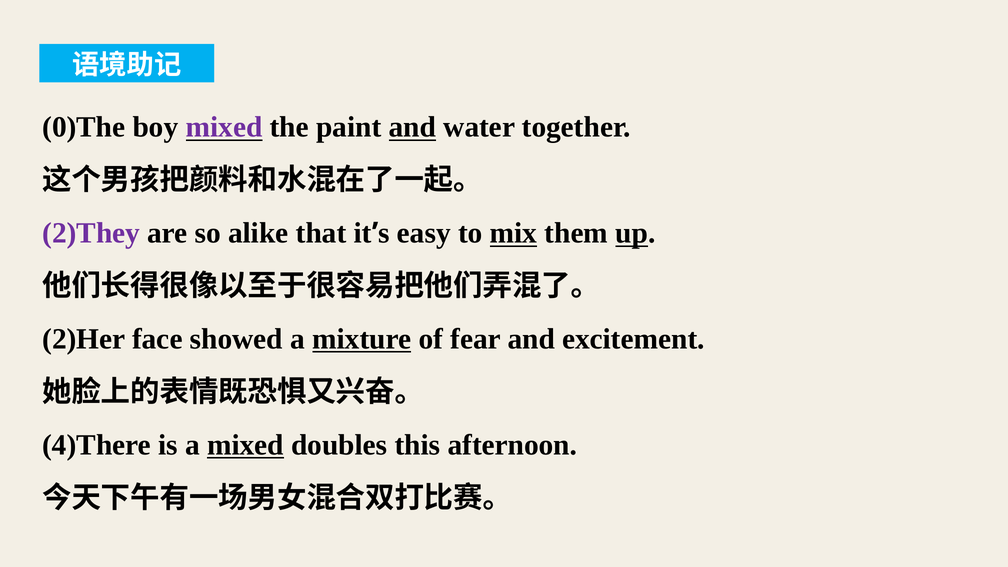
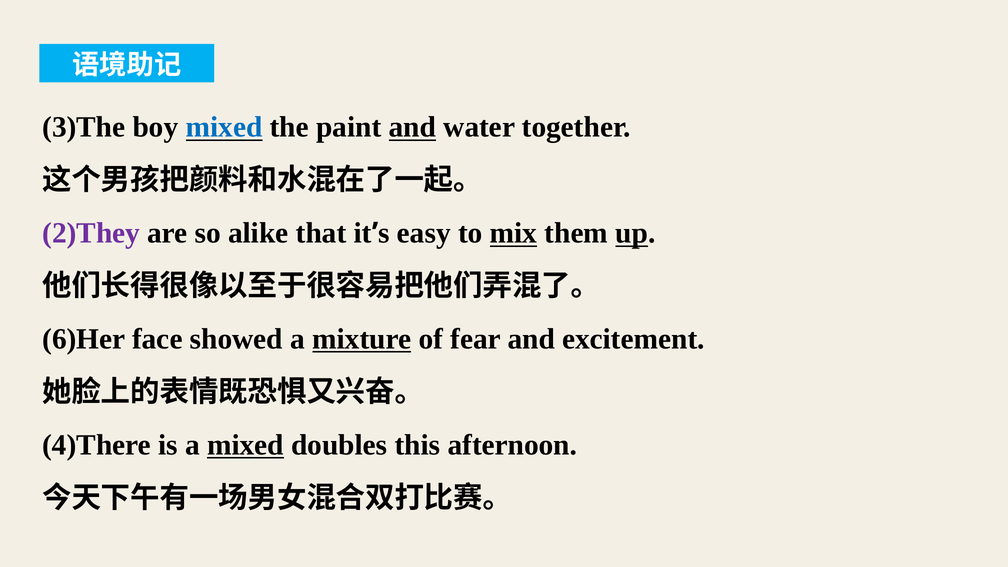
0)The: 0)The -> 3)The
mixed at (224, 127) colour: purple -> blue
2)Her: 2)Her -> 6)Her
